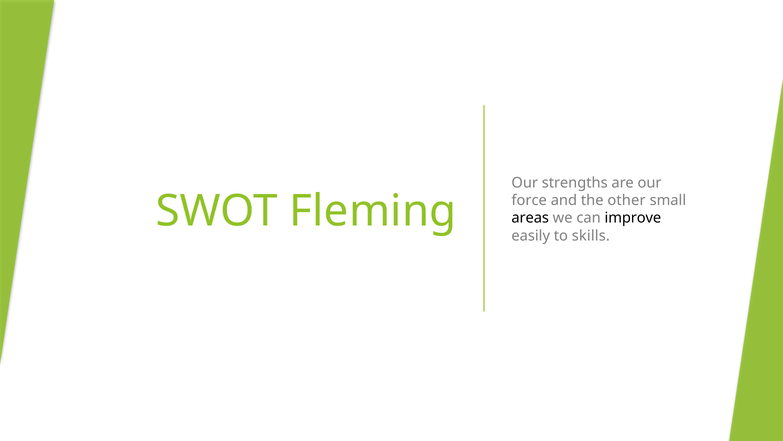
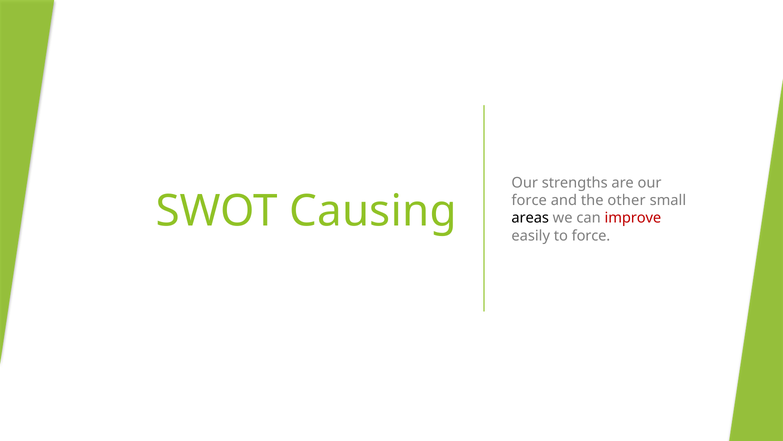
Fleming: Fleming -> Causing
improve colour: black -> red
to skills: skills -> force
